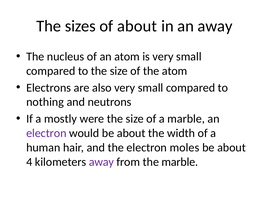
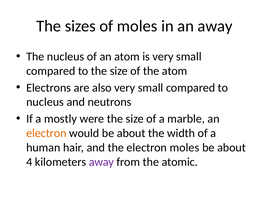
of about: about -> moles
nothing at (45, 102): nothing -> nucleus
electron at (46, 133) colour: purple -> orange
the marble: marble -> atomic
